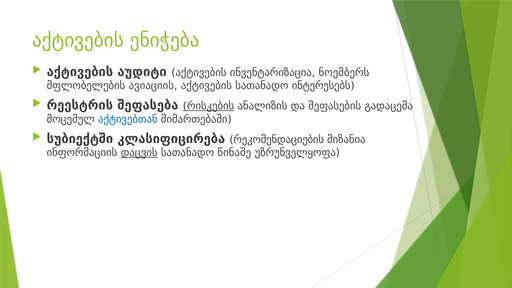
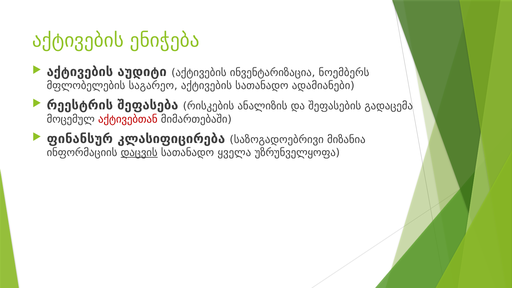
ავიაციის: ავიაციის -> საგარეო
ინტერესებს: ინტერესებს -> ადამიანები
რისკების underline: present -> none
აქტივებთან colour: blue -> red
სუბიექტში: სუბიექტში -> ფინანსურ
რეკომენდაციების: რეკომენდაციების -> საზოგადოებრივი
წინაშე: წინაშე -> ყველა
